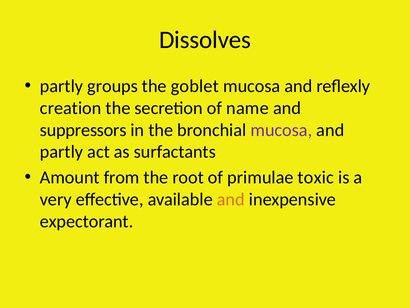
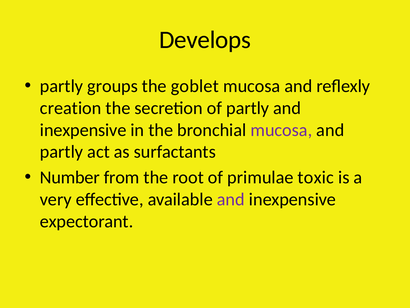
Dissolves: Dissolves -> Develops
of name: name -> partly
suppressors at (83, 130): suppressors -> inexpensive
Amount: Amount -> Number
and at (231, 199) colour: orange -> purple
